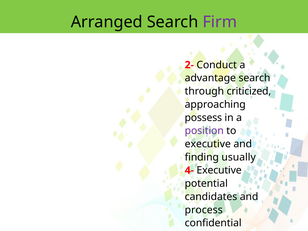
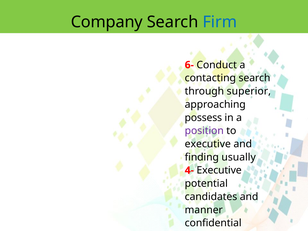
Arranged: Arranged -> Company
Firm colour: purple -> blue
2-: 2- -> 6-
advantage: advantage -> contacting
criticized: criticized -> superior
process: process -> manner
